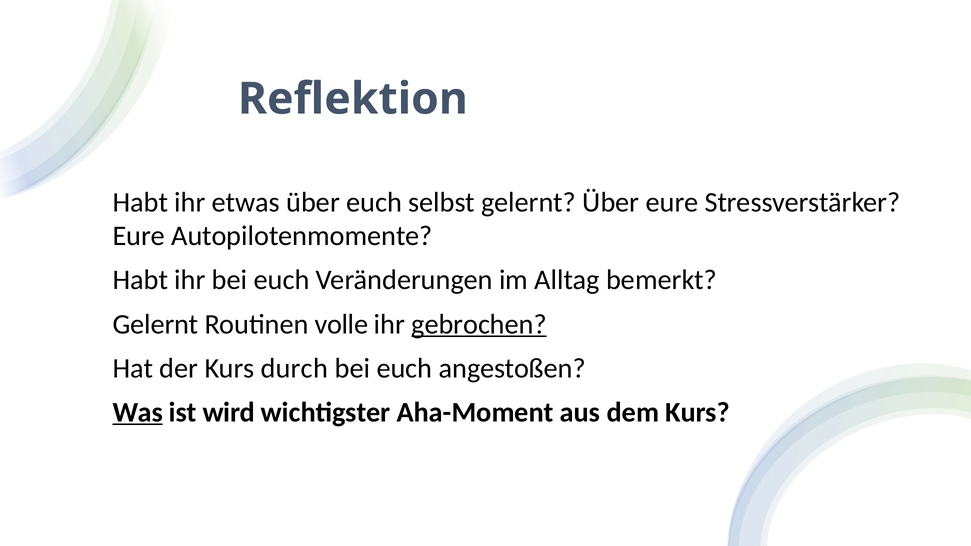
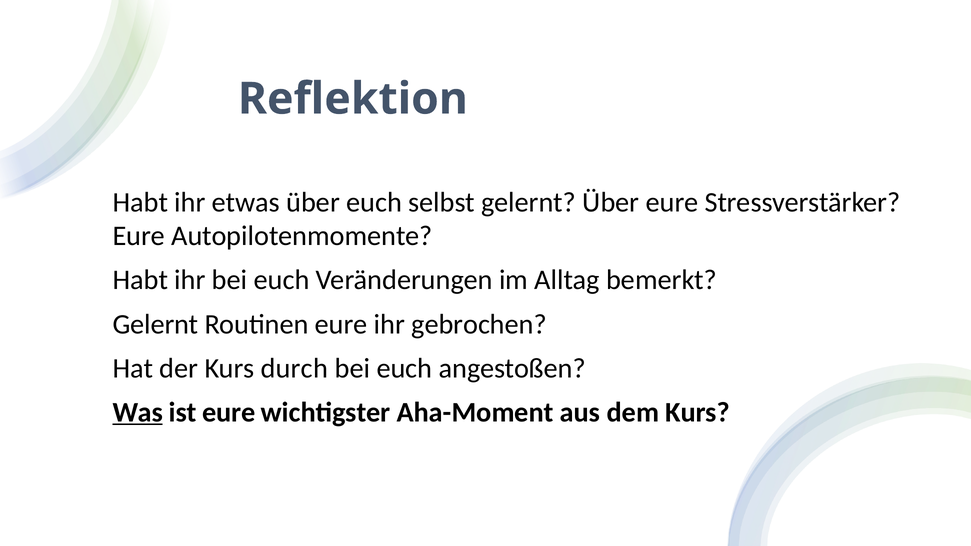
Routinen volle: volle -> eure
gebrochen underline: present -> none
ist wird: wird -> eure
